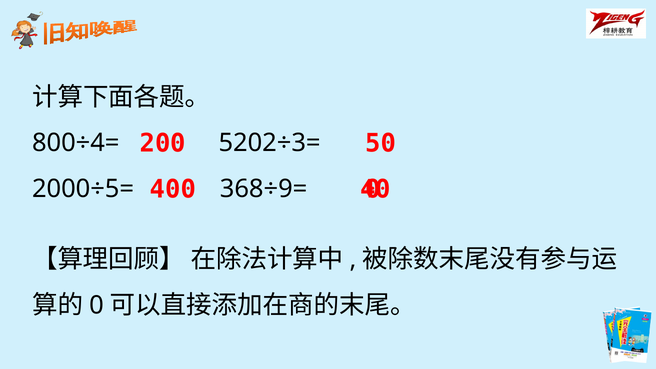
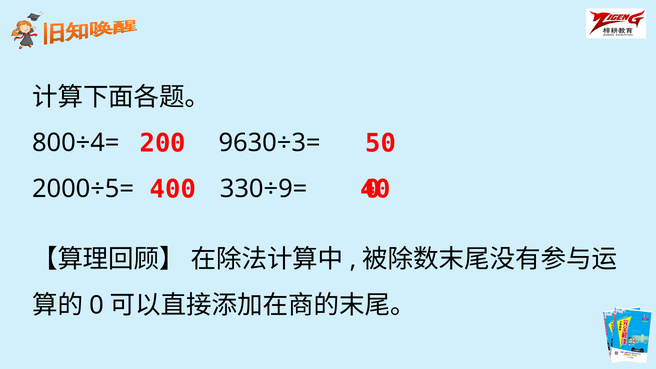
5202÷3=: 5202÷3= -> 9630÷3=
368÷9=: 368÷9= -> 330÷9=
